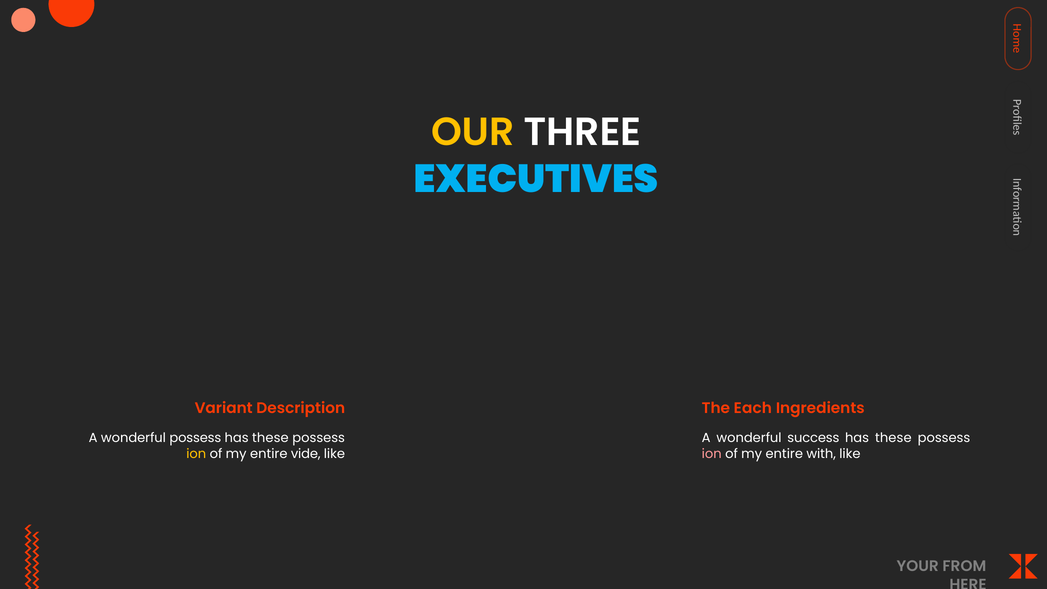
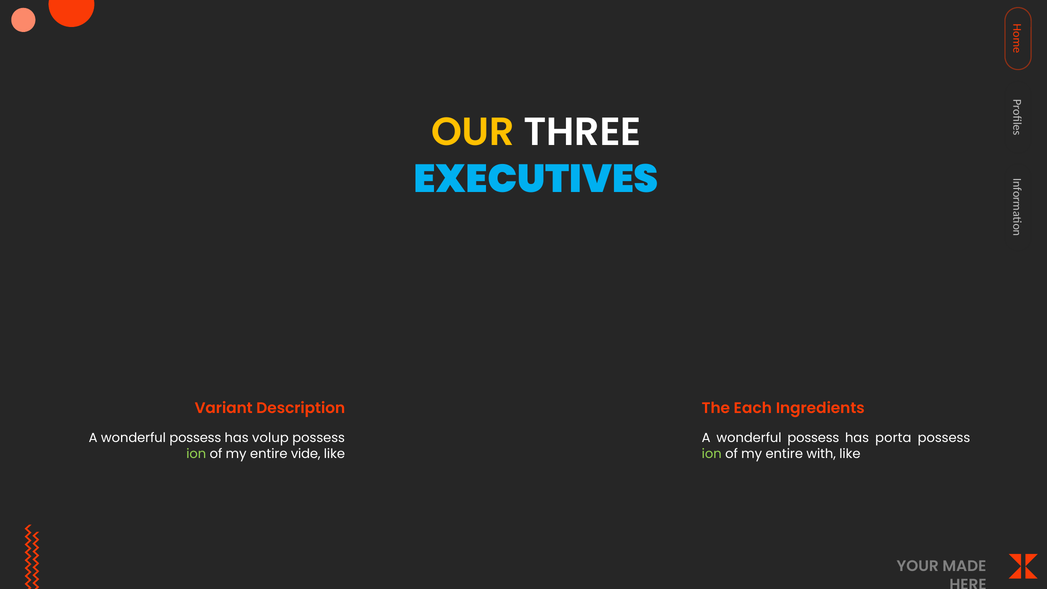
these at (270, 438): these -> volup
success at (813, 438): success -> possess
these at (893, 438): these -> porta
ion at (196, 454) colour: yellow -> light green
ion at (712, 454) colour: pink -> light green
FROM: FROM -> MADE
